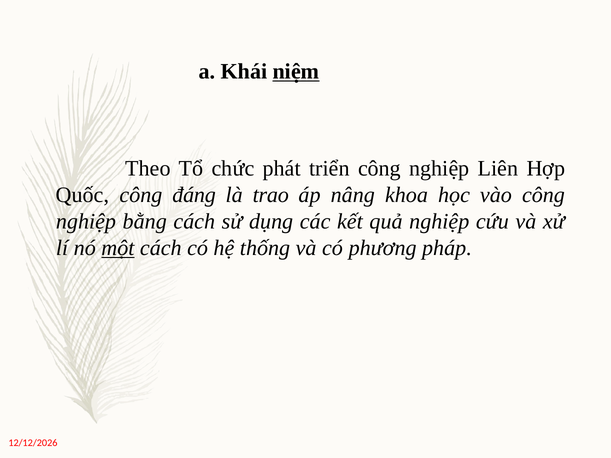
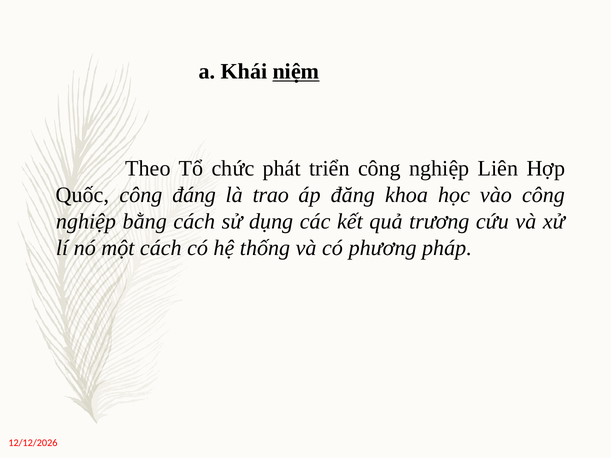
nâng: nâng -> đăng
quả nghiệp: nghiệp -> trương
một underline: present -> none
